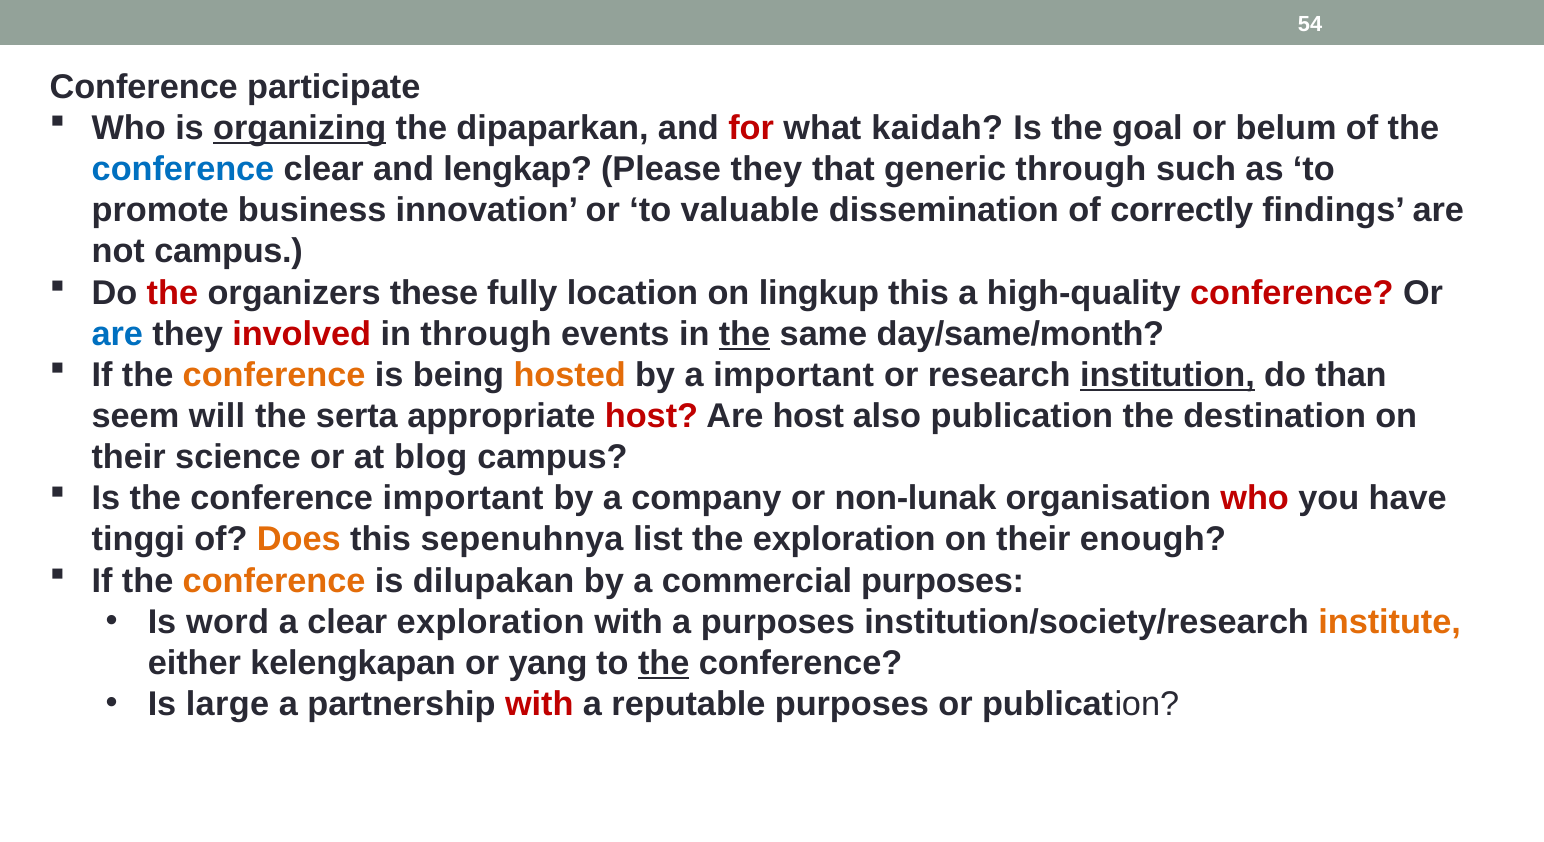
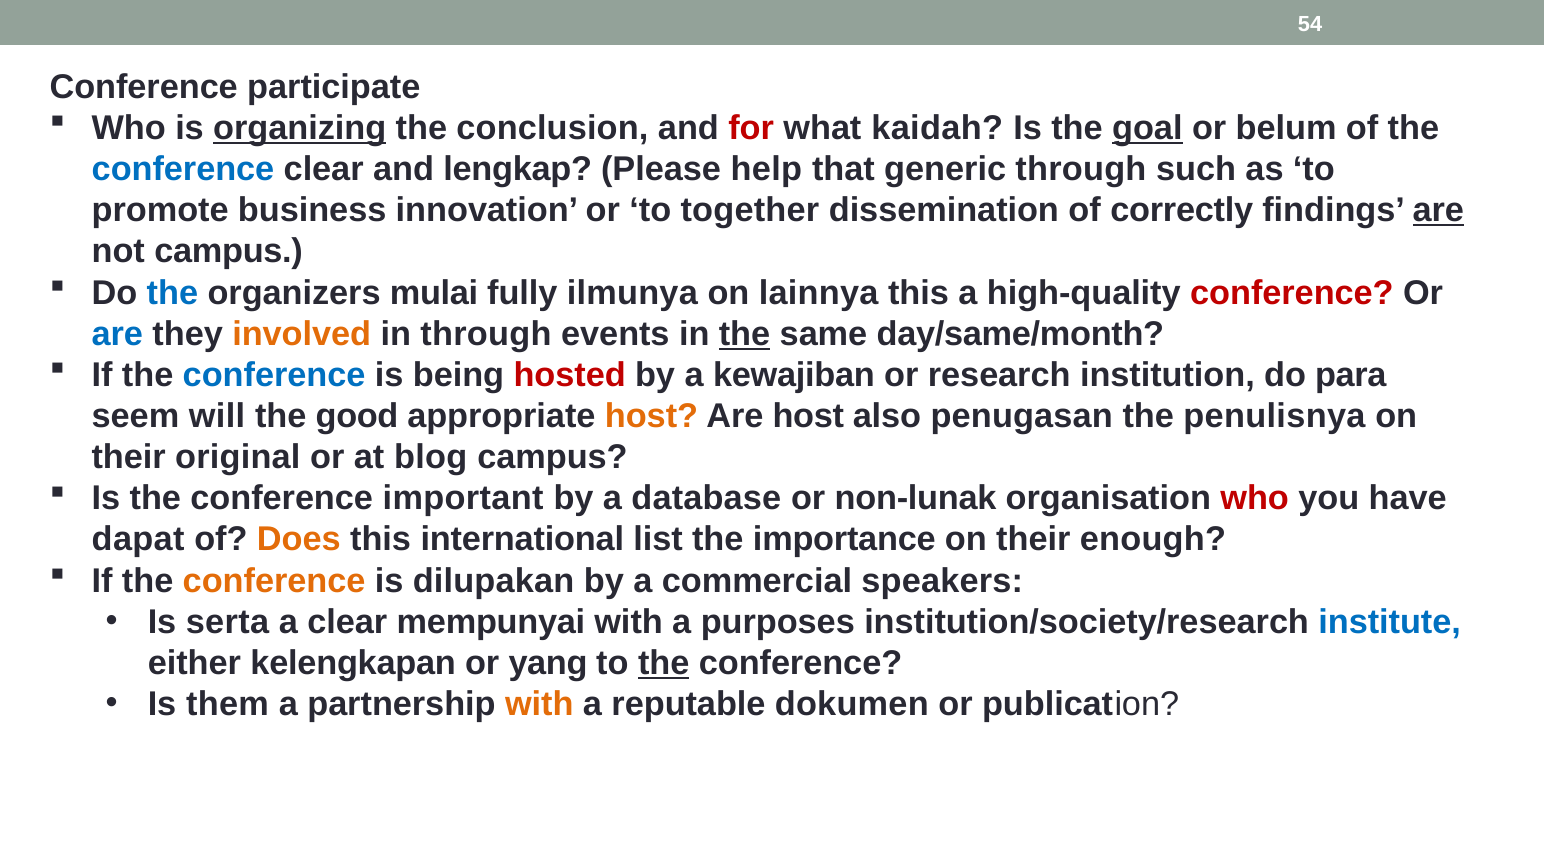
dipaparkan: dipaparkan -> conclusion
goal underline: none -> present
Please they: they -> help
valuable: valuable -> together
are at (1438, 211) underline: none -> present
the at (172, 293) colour: red -> blue
these: these -> mulai
location: location -> ilmunya
lingkup: lingkup -> lainnya
involved colour: red -> orange
conference at (274, 375) colour: orange -> blue
hosted colour: orange -> red
a important: important -> kewajiban
institution underline: present -> none
than: than -> para
serta: serta -> good
host at (652, 416) colour: red -> orange
also publication: publication -> penugasan
destination: destination -> penulisnya
science: science -> original
company: company -> database
tinggi: tinggi -> dapat
sepenuhnya: sepenuhnya -> international
the exploration: exploration -> importance
commercial purposes: purposes -> speakers
word: word -> serta
clear exploration: exploration -> mempunyai
institute colour: orange -> blue
large: large -> them
with at (539, 704) colour: red -> orange
reputable purposes: purposes -> dokumen
